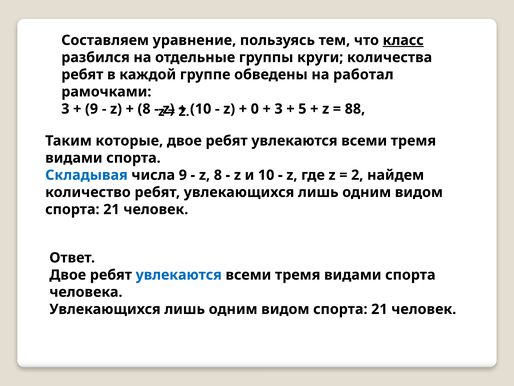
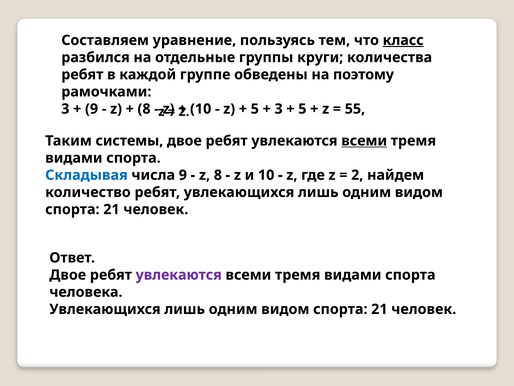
работал: работал -> поэтому
0 at (255, 109): 0 -> 5
88: 88 -> 55
которые: которые -> системы
всеми at (364, 141) underline: none -> present
увлекаются at (179, 275) colour: blue -> purple
